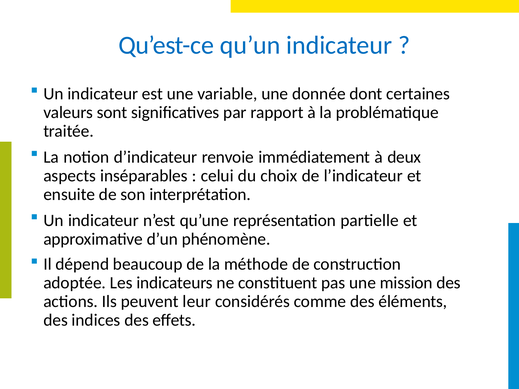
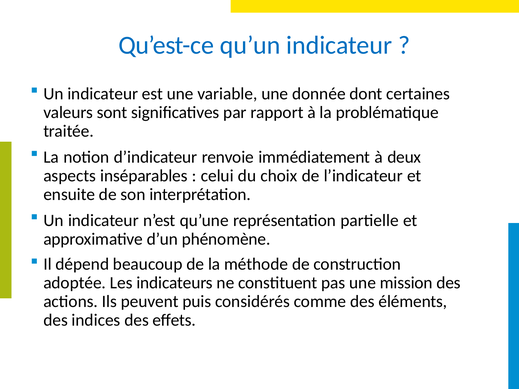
leur: leur -> puis
